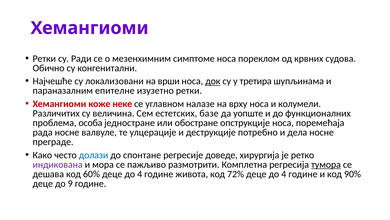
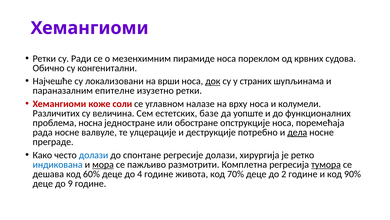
симптоме: симптоме -> пирамиде
третира: третира -> страних
неке: неке -> соли
особа: особа -> носна
дела underline: none -> present
регресије доведе: доведе -> долази
индикована colour: purple -> blue
мора underline: none -> present
72%: 72% -> 70%
4 at (284, 174): 4 -> 2
